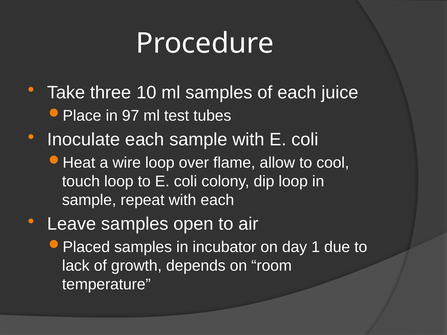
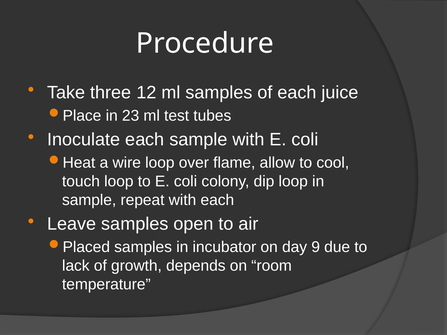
10: 10 -> 12
97: 97 -> 23
1: 1 -> 9
